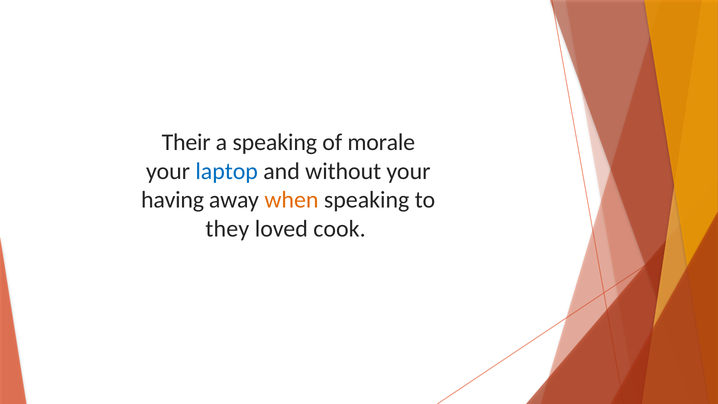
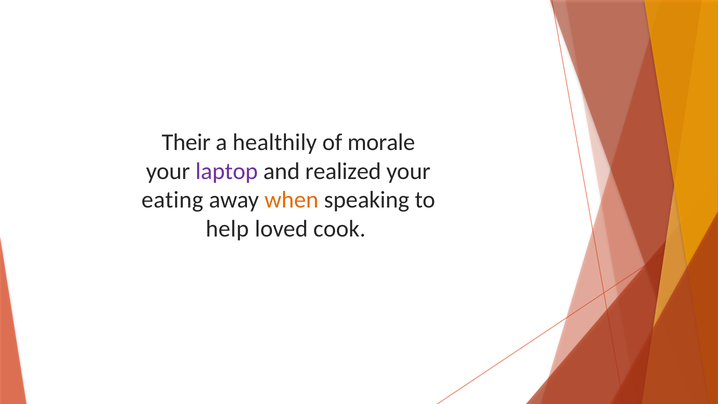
a speaking: speaking -> healthily
laptop colour: blue -> purple
without: without -> realized
having: having -> eating
they: they -> help
